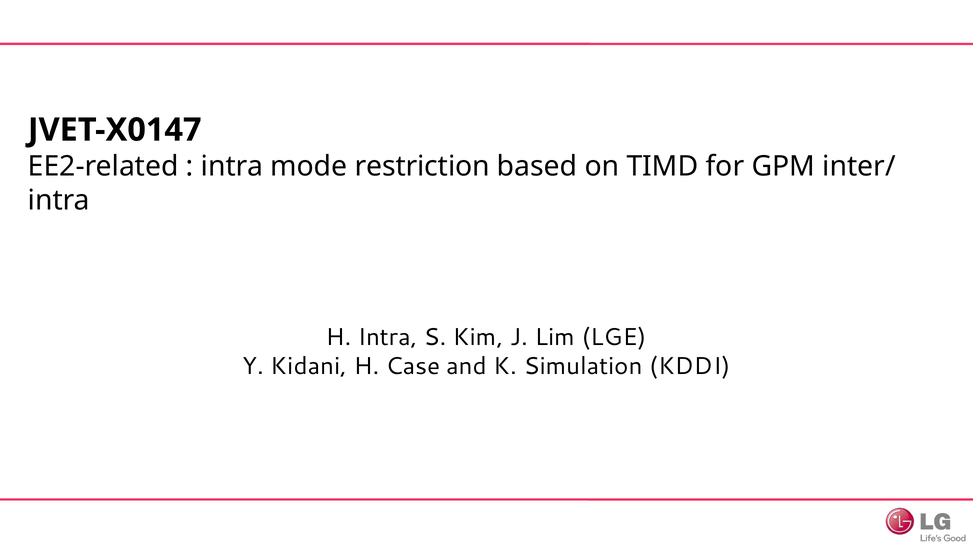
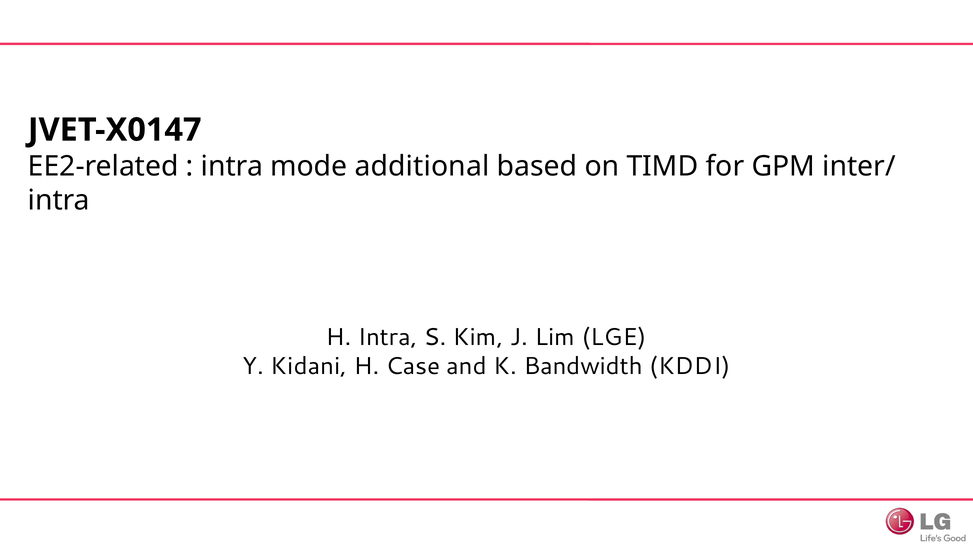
restriction: restriction -> additional
Simulation: Simulation -> Bandwidth
